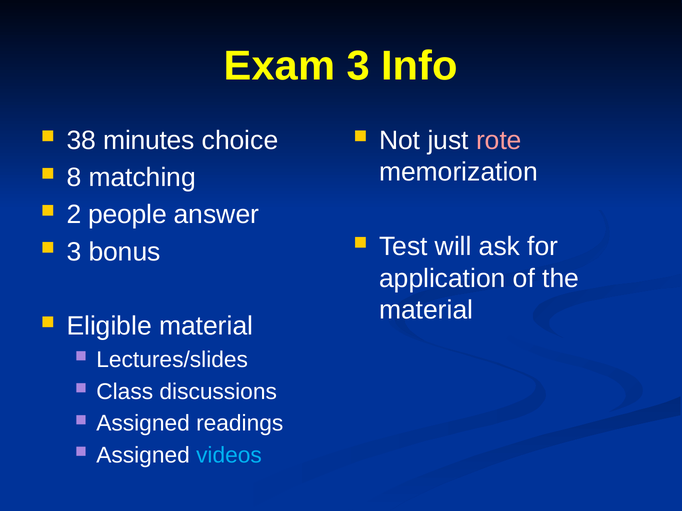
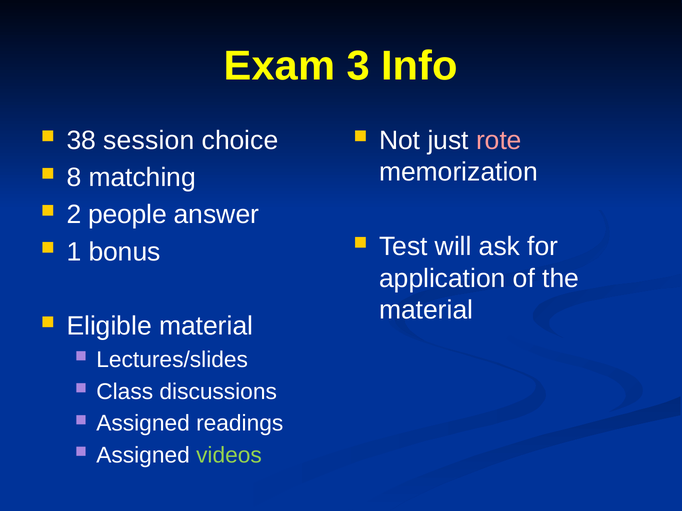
minutes: minutes -> session
3 at (74, 252): 3 -> 1
videos colour: light blue -> light green
